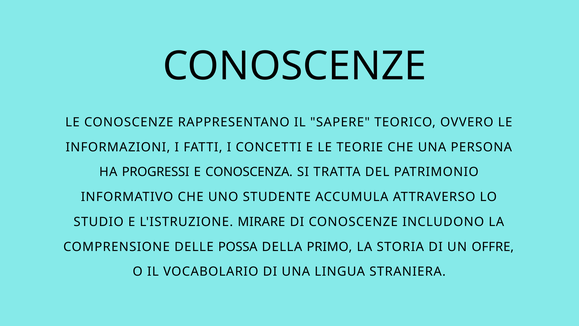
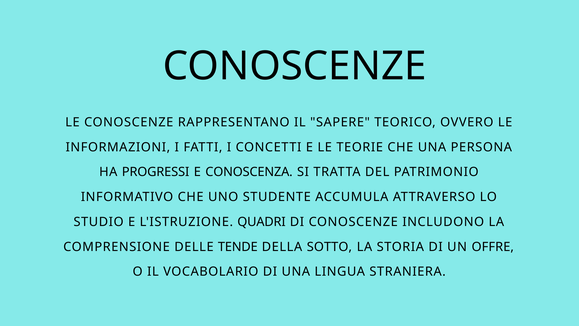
MIRARE: MIRARE -> QUADRI
POSSA: POSSA -> TENDE
PRIMO: PRIMO -> SOTTO
